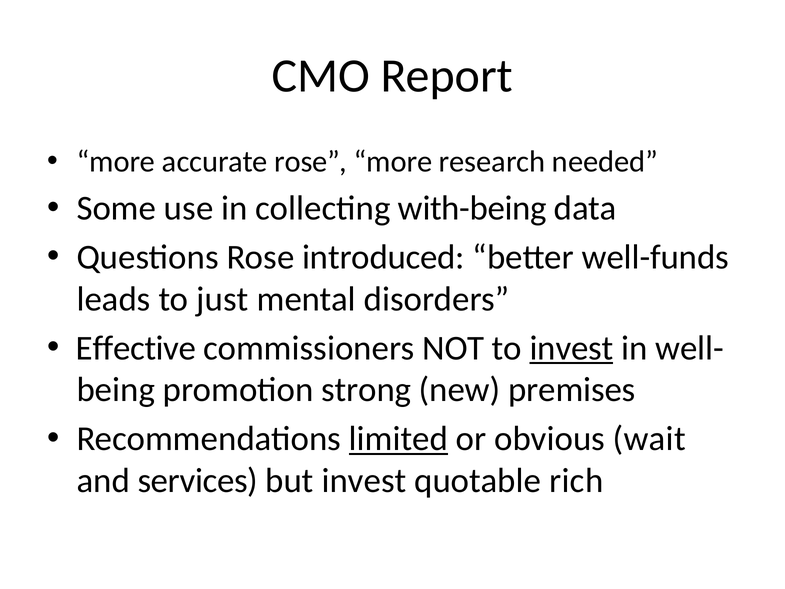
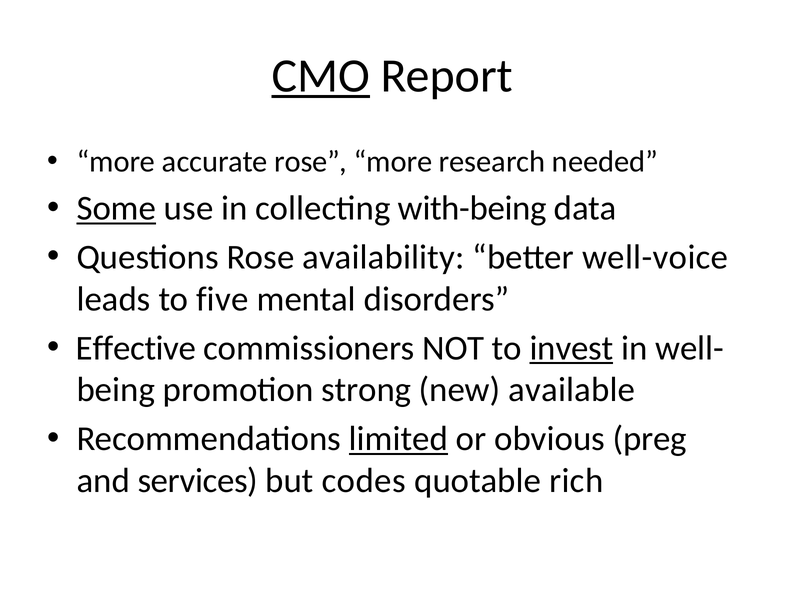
CMO underline: none -> present
Some underline: none -> present
introduced: introduced -> availability
well-funds: well-funds -> well-voice
just: just -> five
premises: premises -> available
wait: wait -> preg
but invest: invest -> codes
